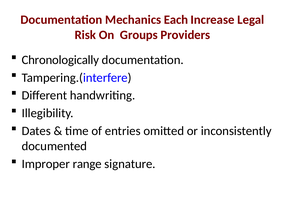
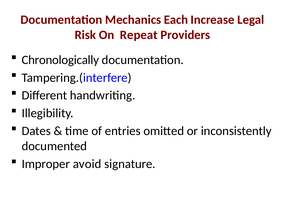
Groups: Groups -> Repeat
range: range -> avoid
